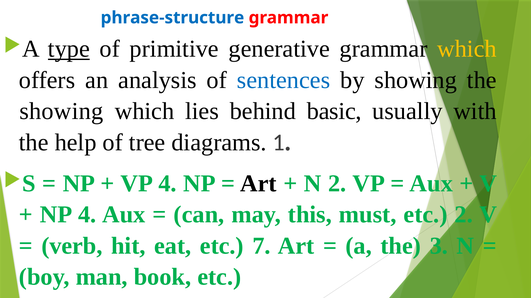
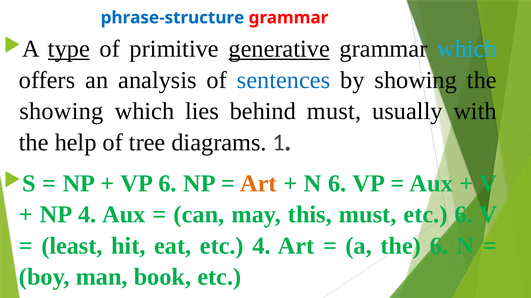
generative underline: none -> present
which at (467, 49) colour: yellow -> light blue
behind basic: basic -> must
VP 4: 4 -> 6
Art at (258, 184) colour: black -> orange
N 2: 2 -> 6
etc 2: 2 -> 6
verb: verb -> least
etc 7: 7 -> 4
the 3: 3 -> 6
